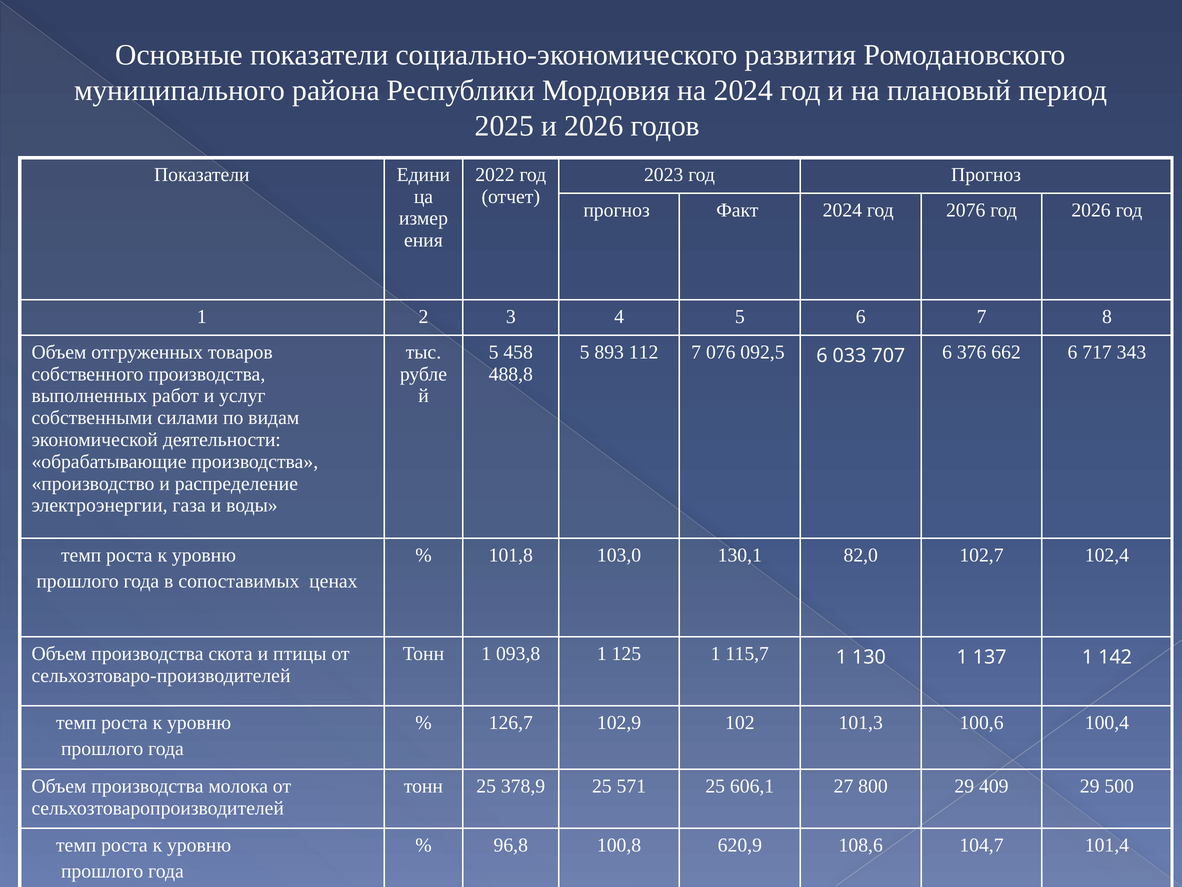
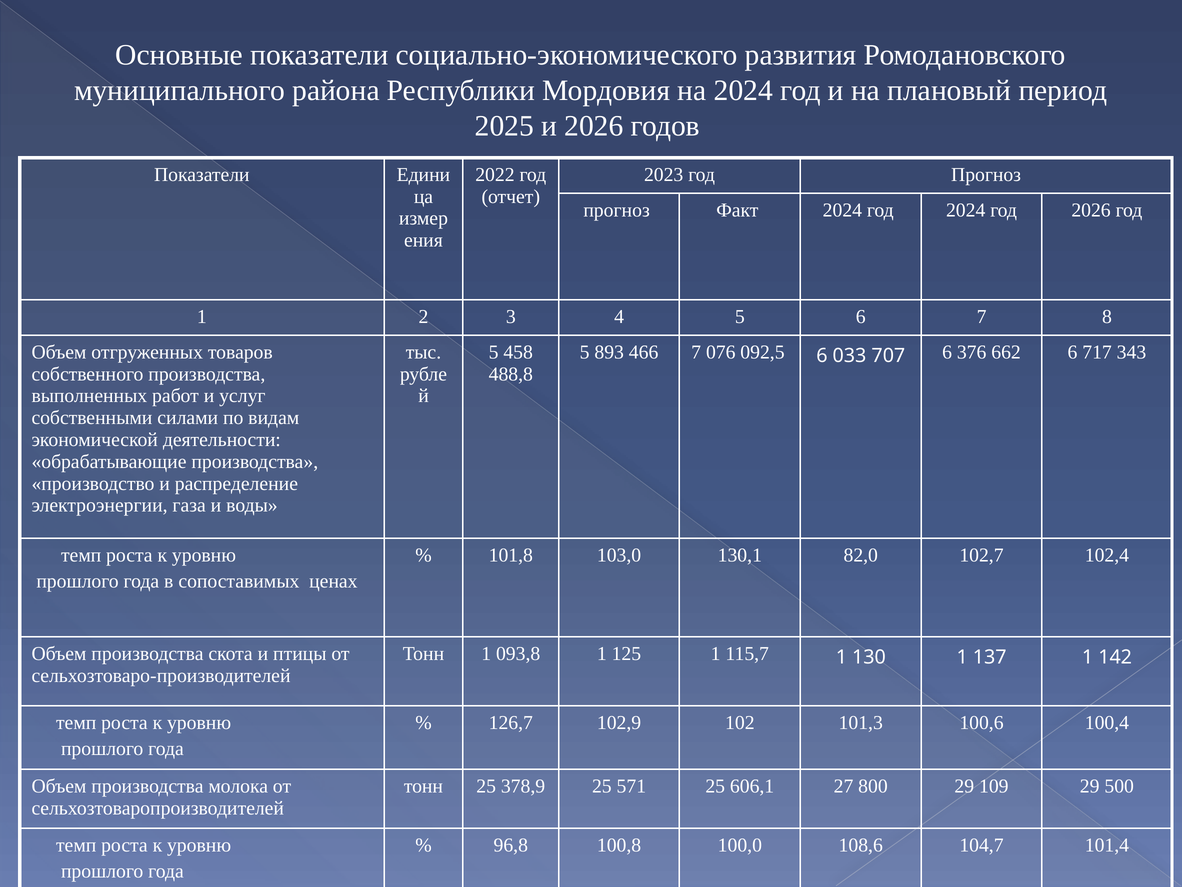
год 2076: 2076 -> 2024
112: 112 -> 466
409: 409 -> 109
620,9: 620,9 -> 100,0
